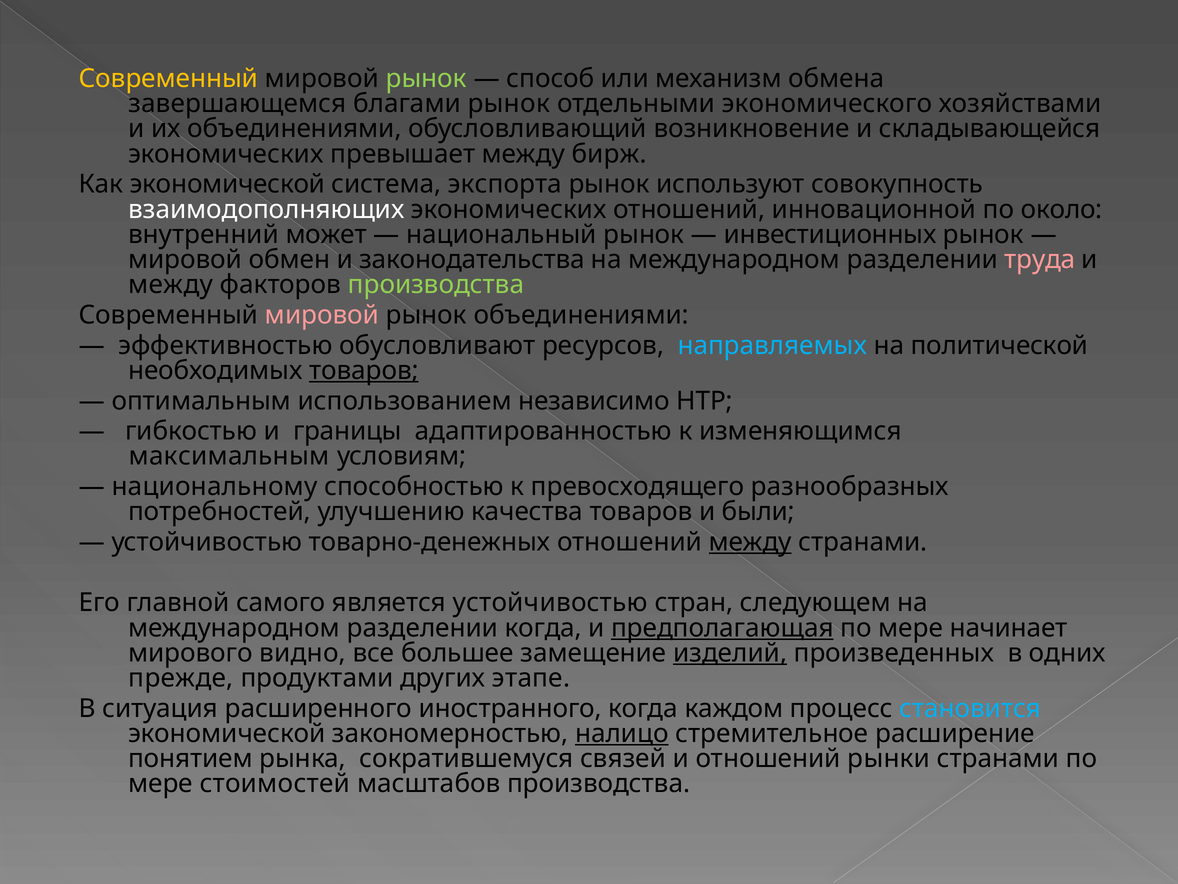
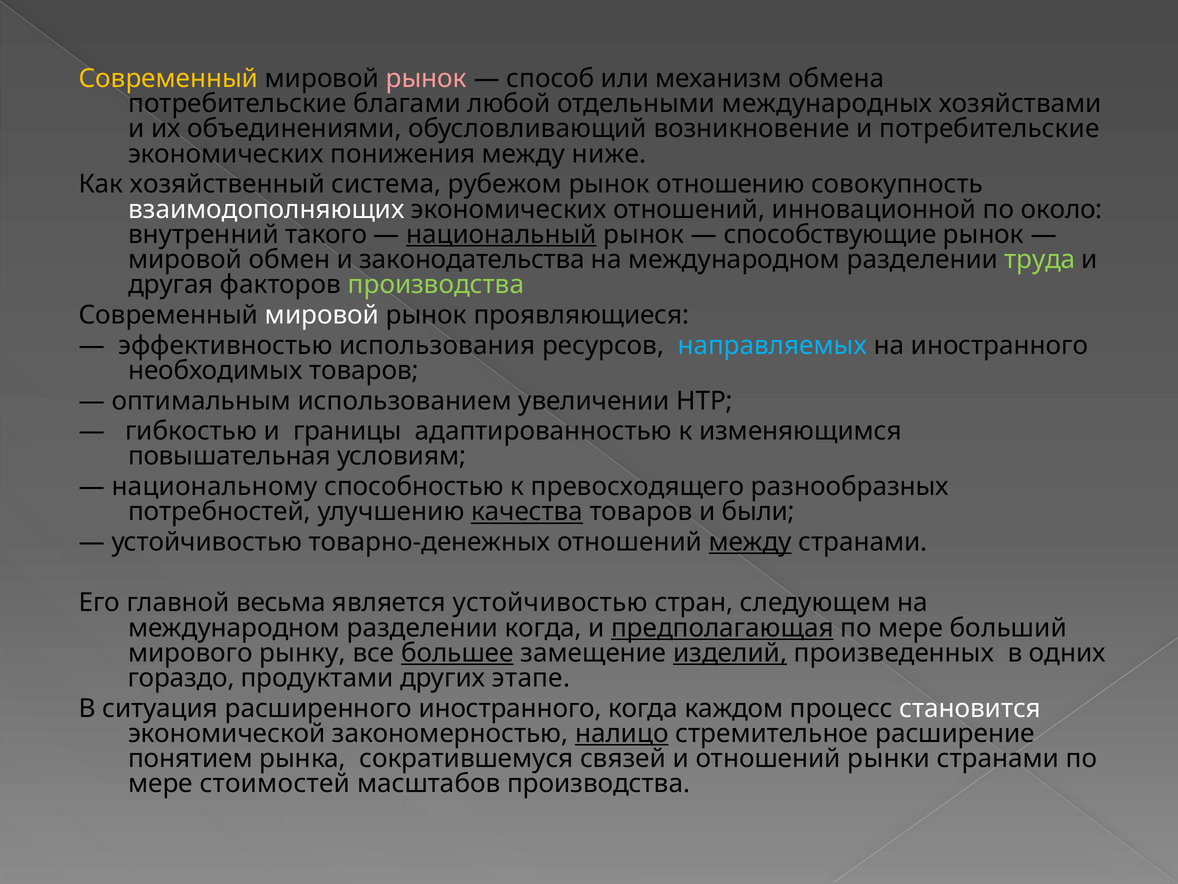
рынок at (426, 79) colour: light green -> pink
завершающемся at (237, 104): завершающемся -> потребительские
благами рынок: рынок -> любой
экономического: экономического -> международных
и складывающейся: складывающейся -> потребительские
превышает: превышает -> понижения
бирж: бирж -> ниже
Как экономической: экономической -> хозяйственный
экспорта: экспорта -> рубежом
используют: используют -> отношению
может: может -> такого
национальный underline: none -> present
инвестиционных: инвестиционных -> способствующие
труда colour: pink -> light green
между at (171, 285): между -> другая
мировой at (322, 315) colour: pink -> white
рынок объединениями: объединениями -> проявляющиеся
обусловливают: обусловливают -> использования
на политической: политической -> иностранного
товаров at (364, 370) underline: present -> none
независимо: независимо -> увеличении
максимальным: максимальным -> повышательная
качества underline: none -> present
самого: самого -> весьма
начинает: начинает -> больший
видно: видно -> рынку
большее underline: none -> present
прежде: прежде -> гораздо
становится colour: light blue -> white
